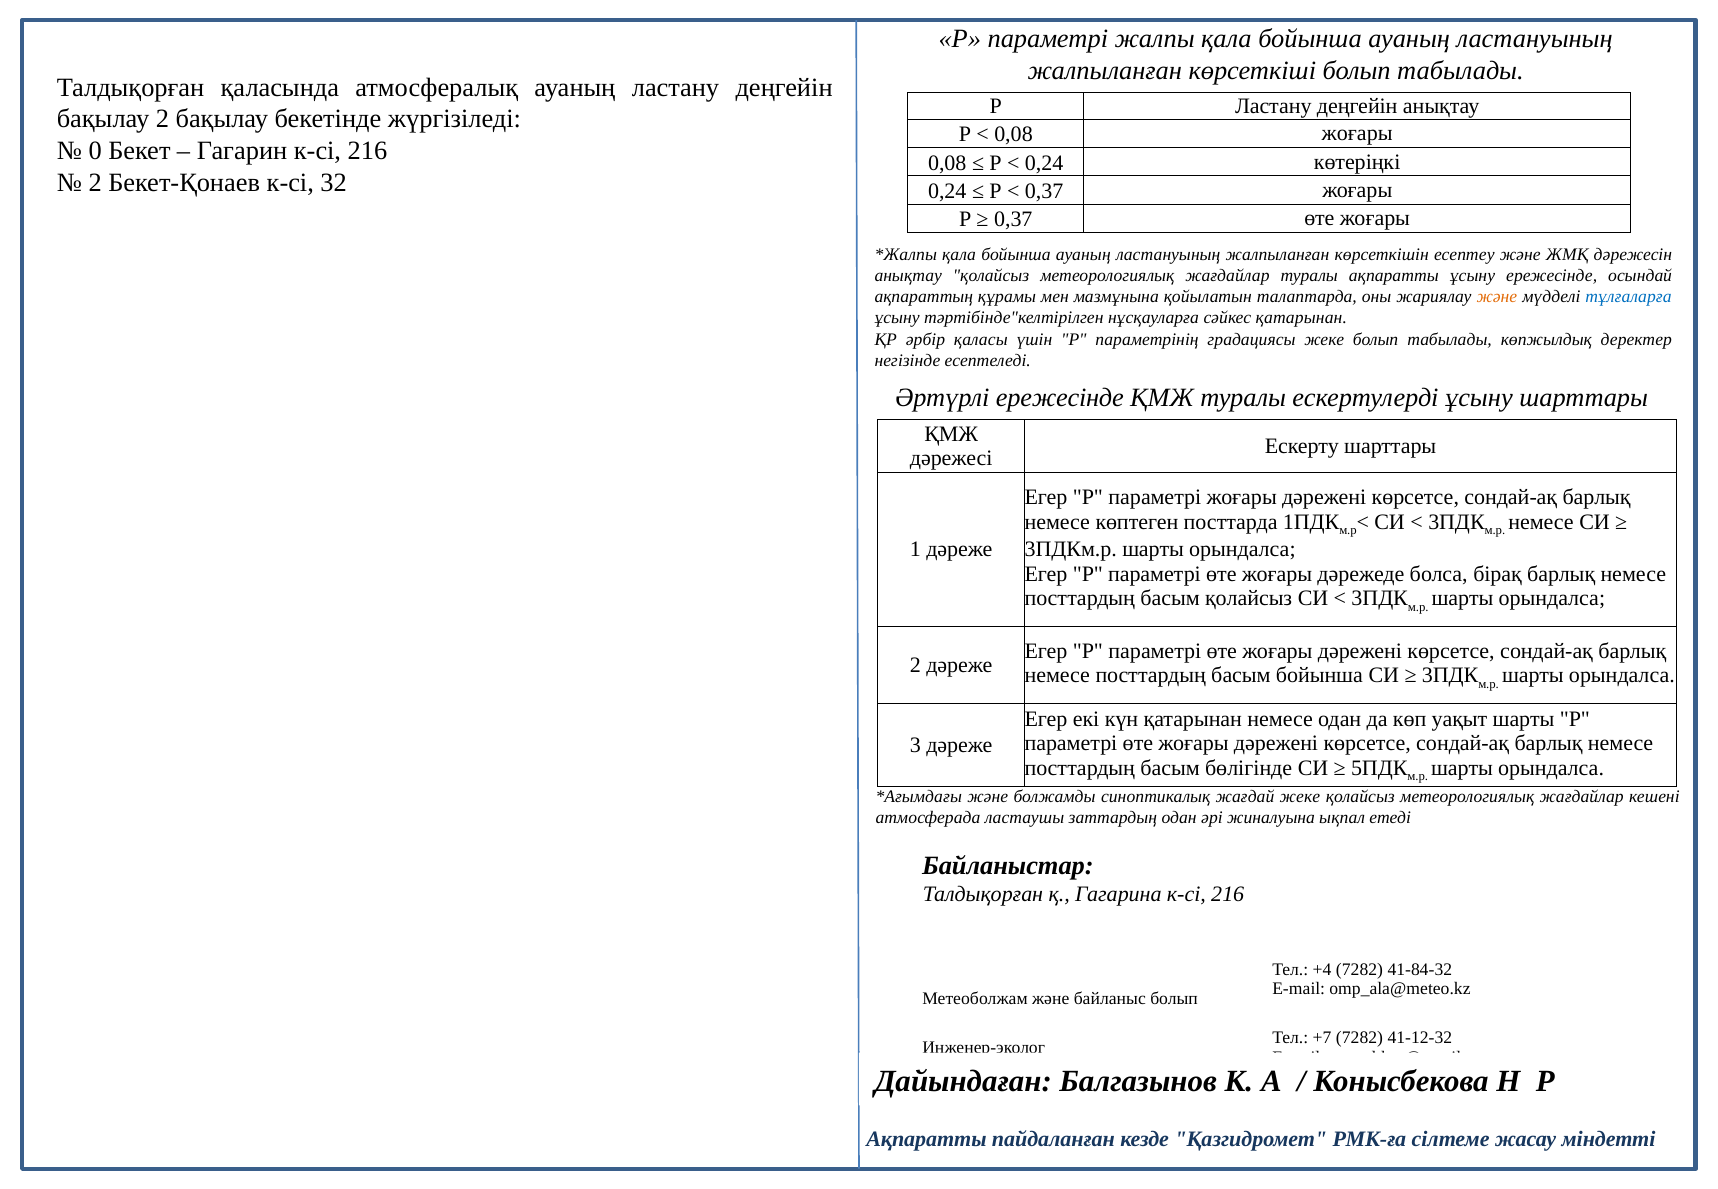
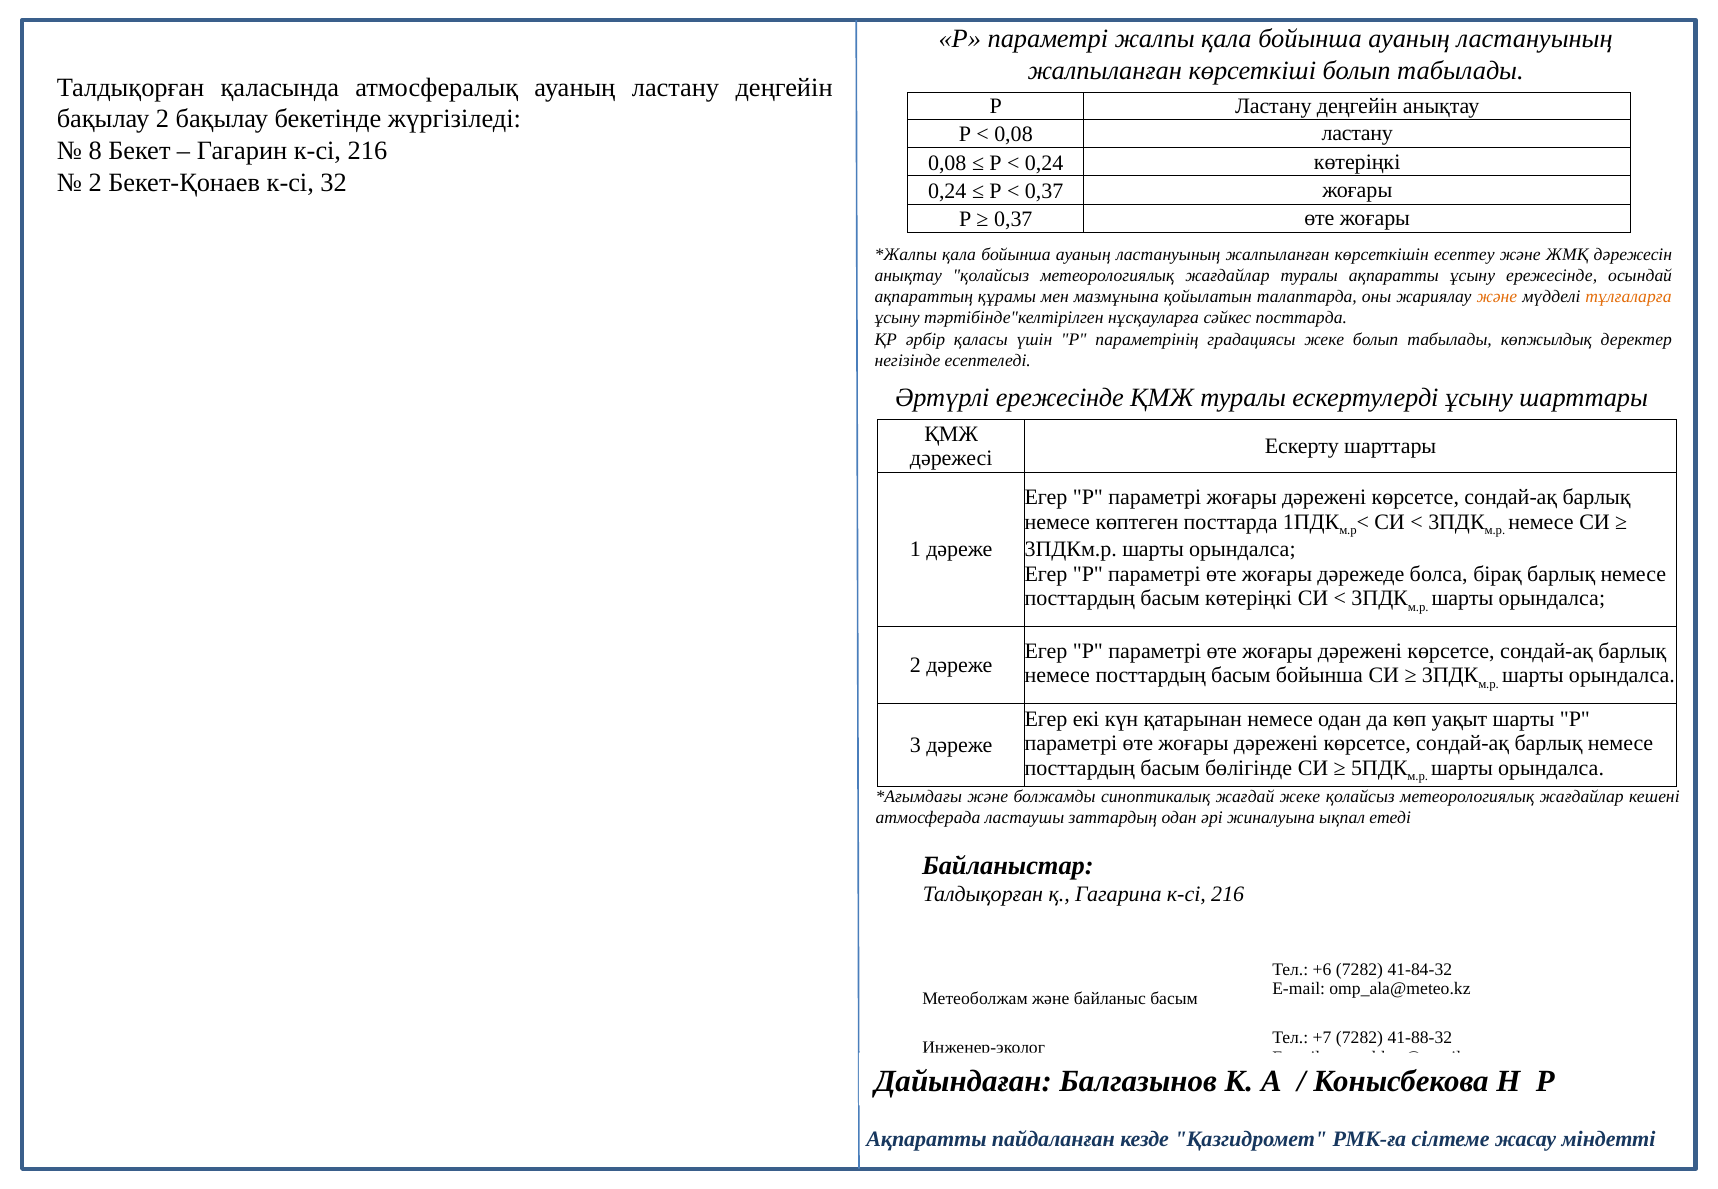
0,08 жоғары: жоғары -> ластану
0: 0 -> 8
тұлғаларға colour: blue -> orange
сәйкес қатарынан: қатарынан -> посттарда
басым қолайсыз: қолайсыз -> көтеріңкі
+4: +4 -> +6
байланыс болып: болып -> басым
41-12-32: 41-12-32 -> 41-88-32
